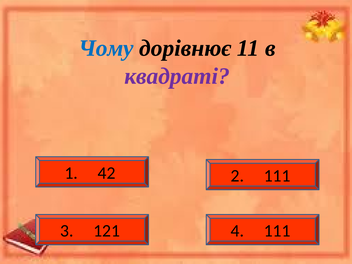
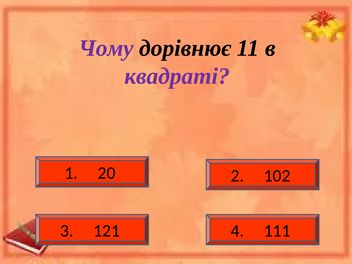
Чому colour: blue -> purple
42: 42 -> 20
2 111: 111 -> 102
